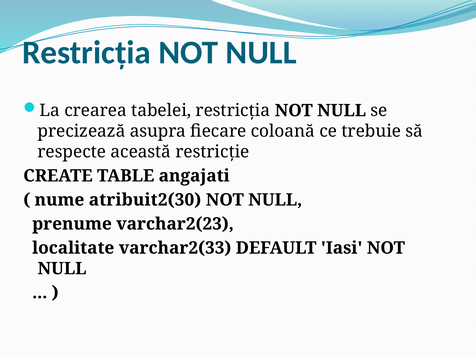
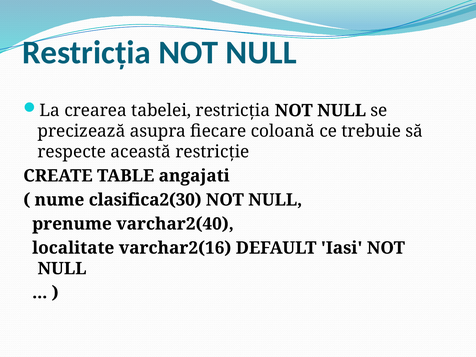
atribuit2(30: atribuit2(30 -> clasifica2(30
varchar2(23: varchar2(23 -> varchar2(40
varchar2(33: varchar2(33 -> varchar2(16
